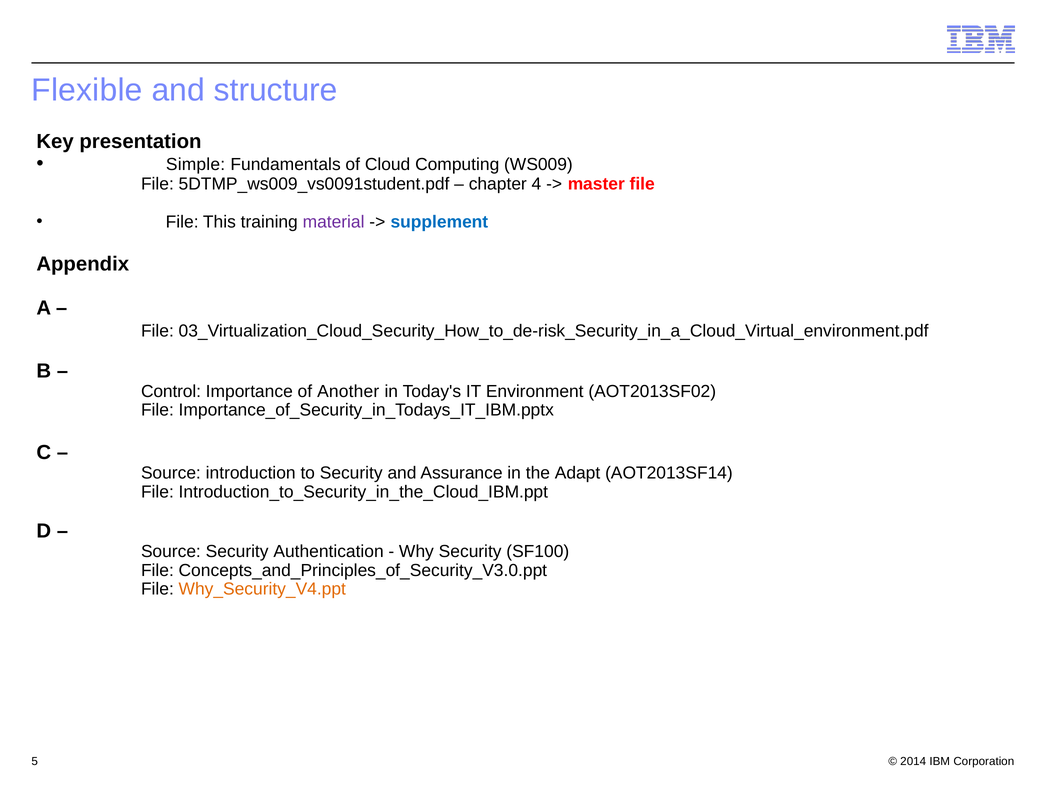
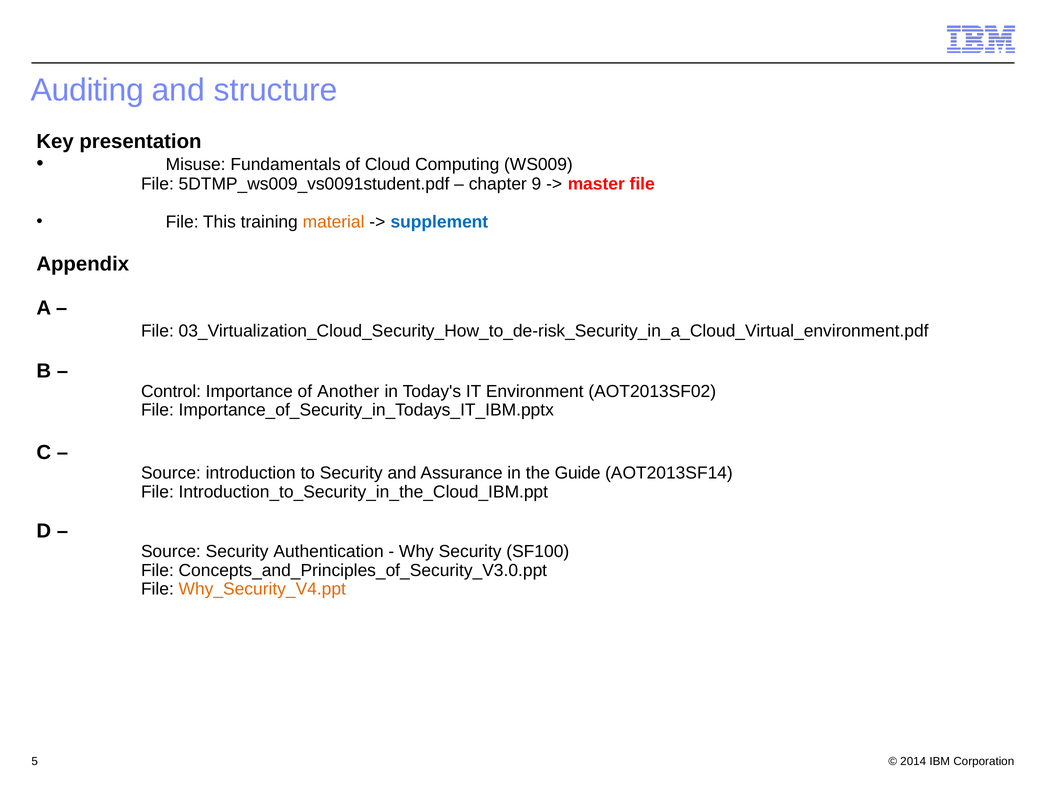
Flexible: Flexible -> Auditing
Simple: Simple -> Misuse
4: 4 -> 9
material colour: purple -> orange
Adapt: Adapt -> Guide
